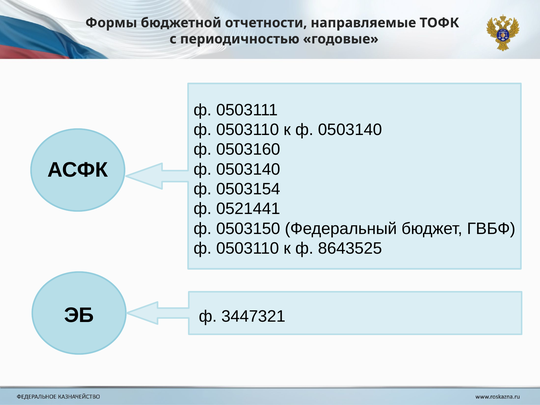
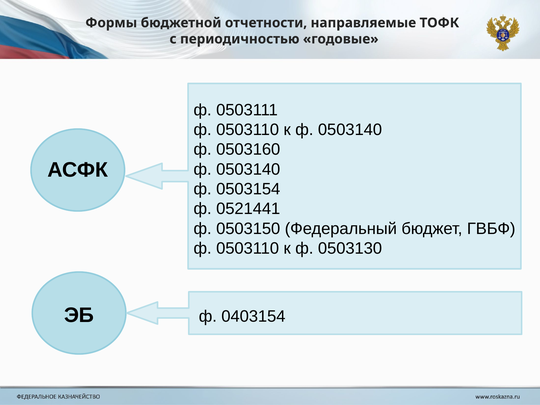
8643525: 8643525 -> 0503130
3447321: 3447321 -> 0403154
